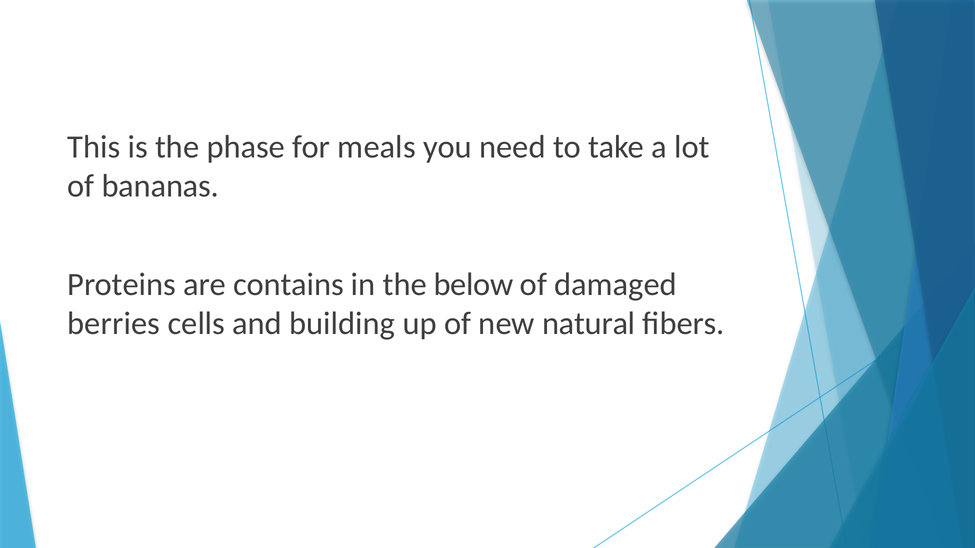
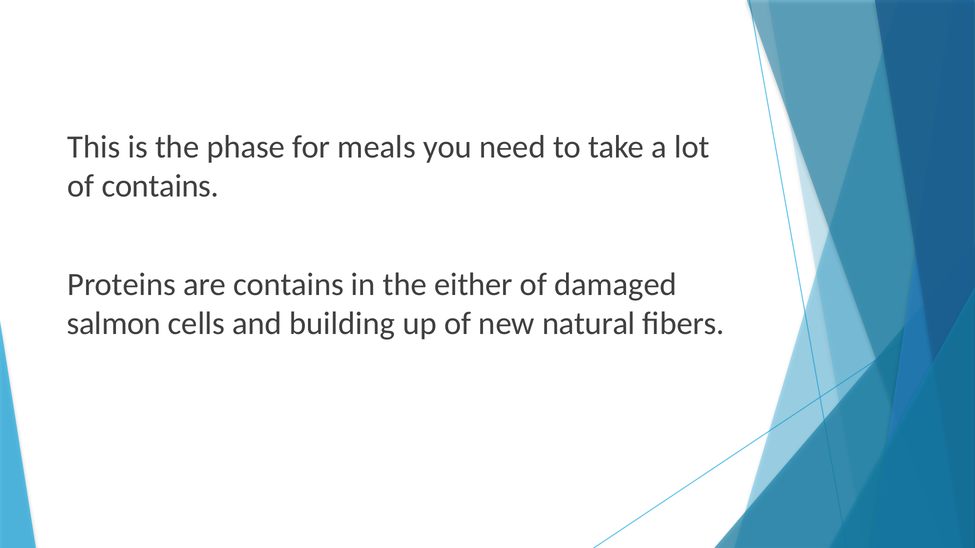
of bananas: bananas -> contains
below: below -> either
berries: berries -> salmon
